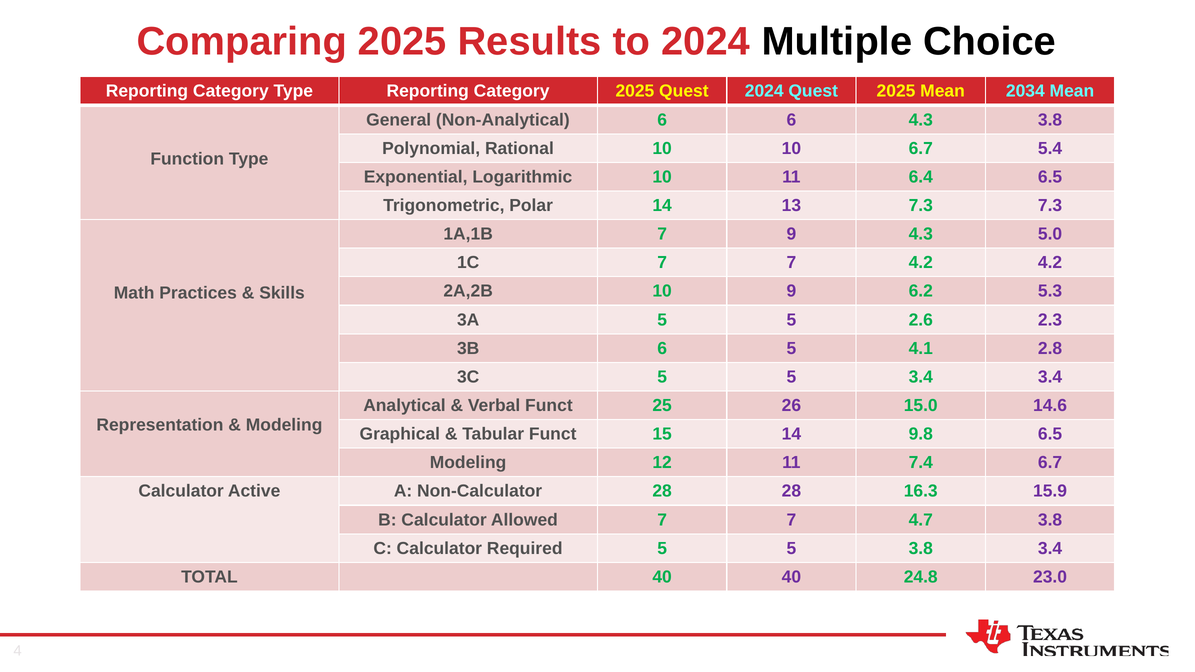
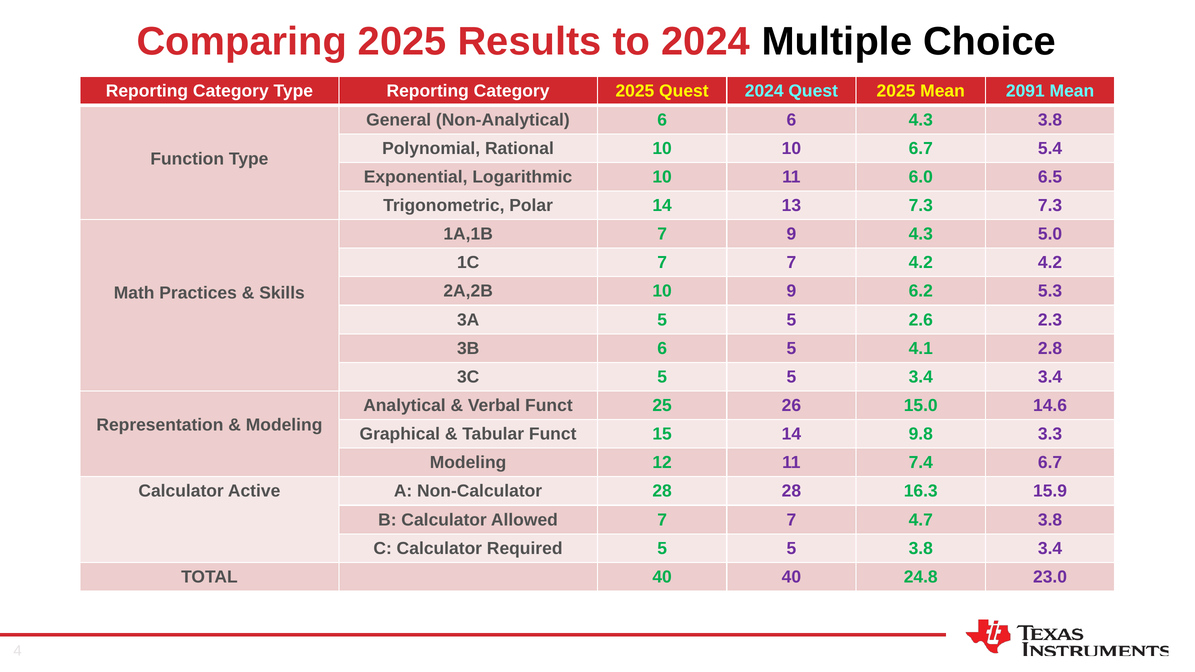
2034: 2034 -> 2091
6.4: 6.4 -> 6.0
9.8 6.5: 6.5 -> 3.3
